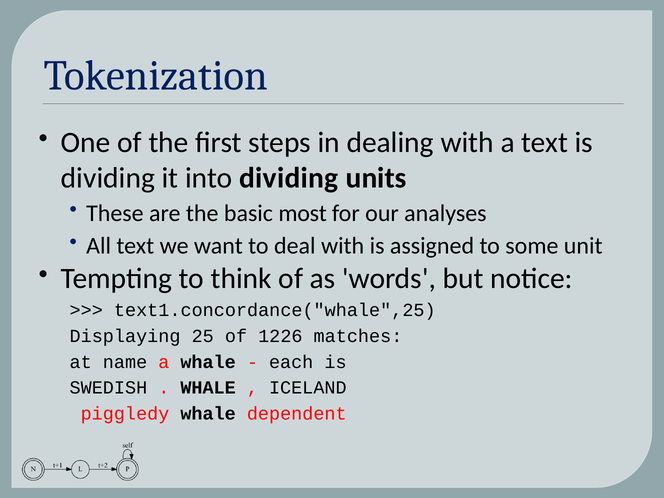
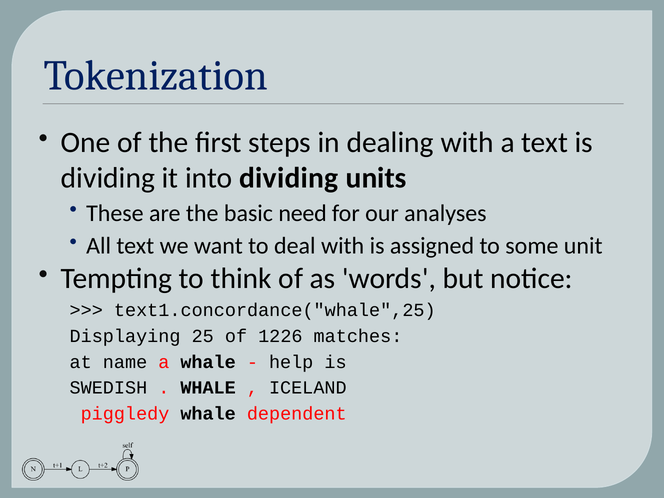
most: most -> need
each: each -> help
